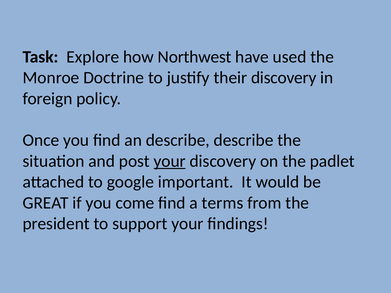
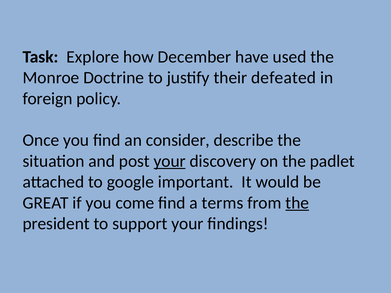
Northwest: Northwest -> December
their discovery: discovery -> defeated
an describe: describe -> consider
the at (297, 203) underline: none -> present
